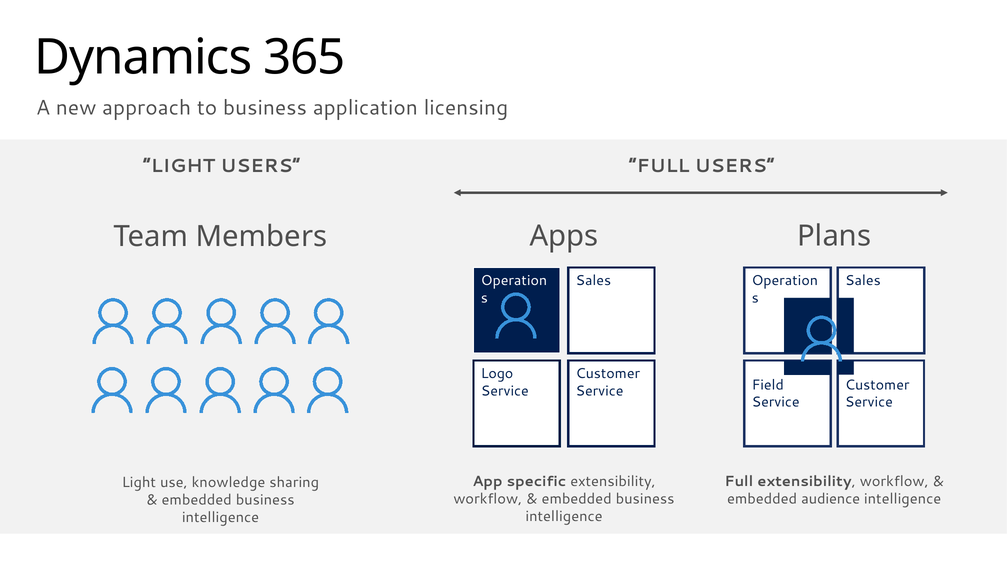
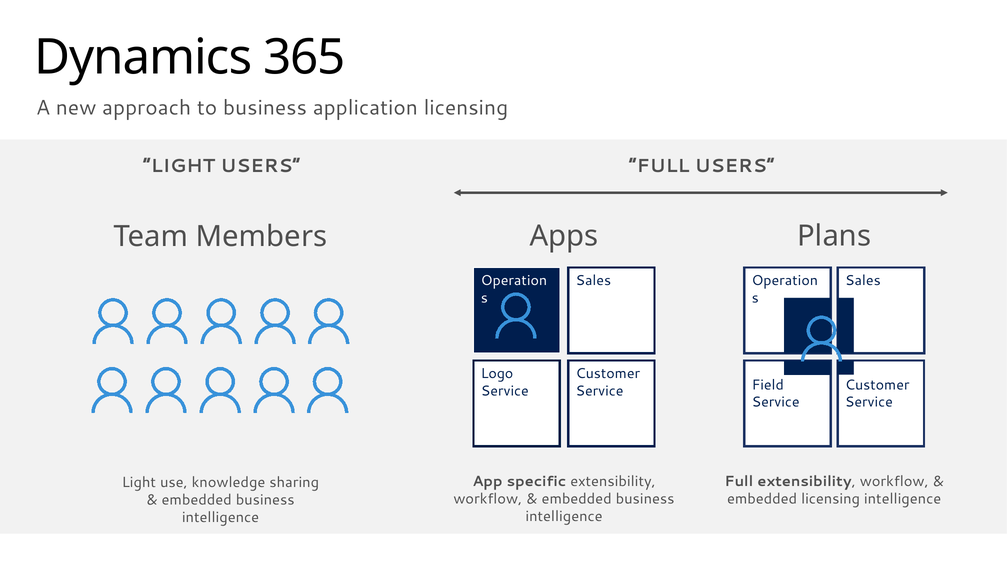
embedded audience: audience -> licensing
